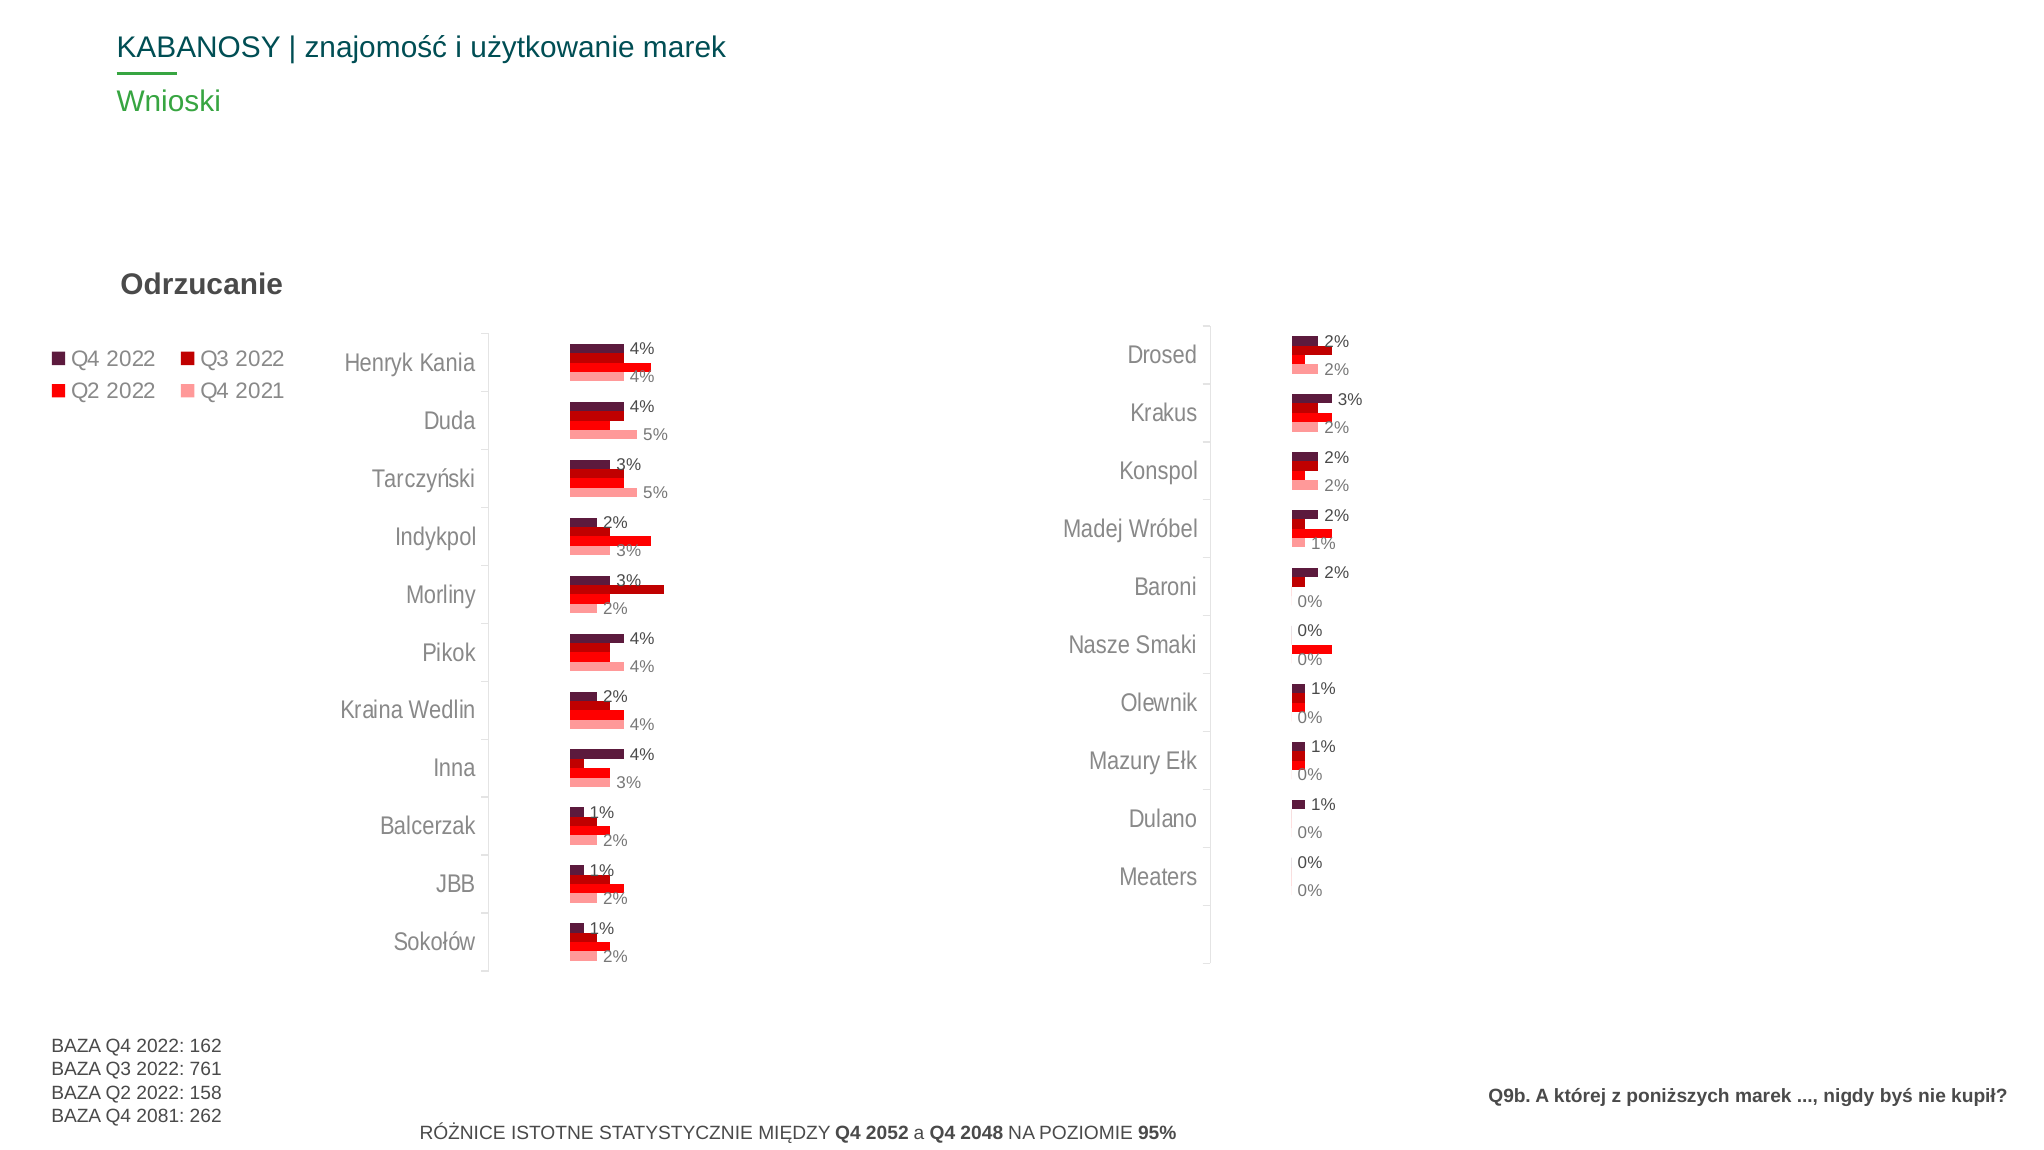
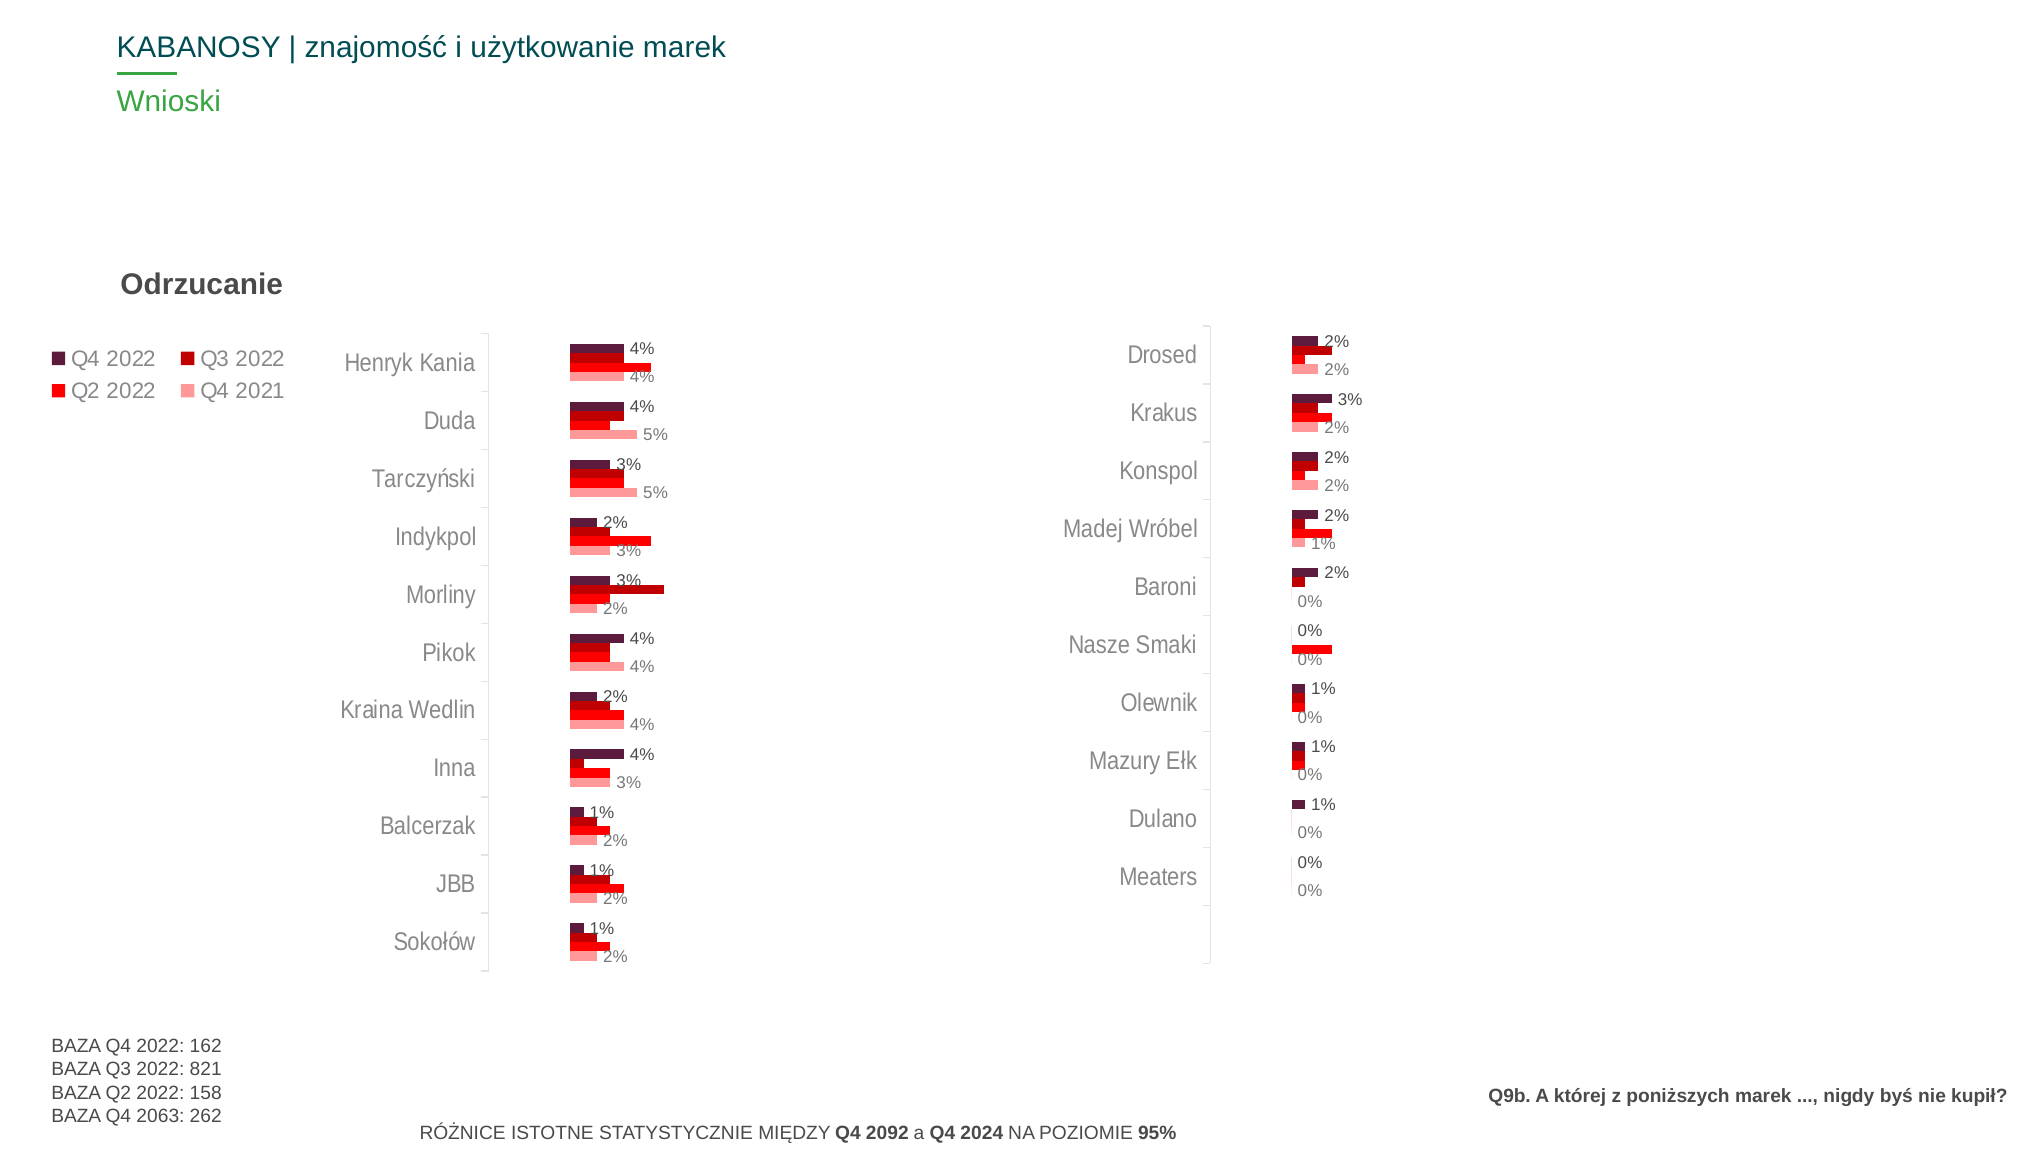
761: 761 -> 821
2081: 2081 -> 2063
2052: 2052 -> 2092
2048: 2048 -> 2024
